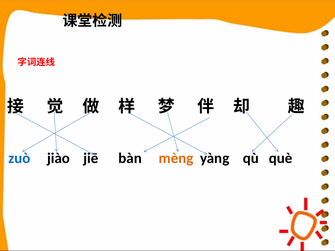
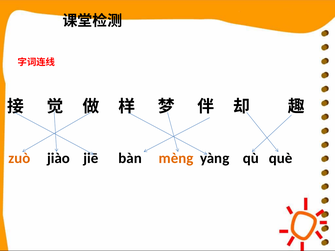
zuò colour: blue -> orange
